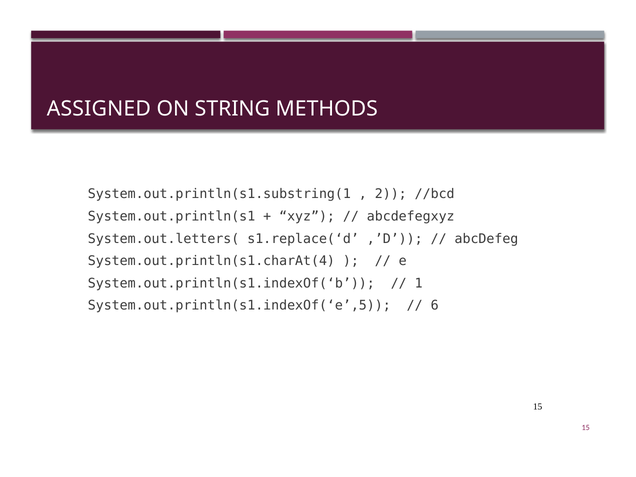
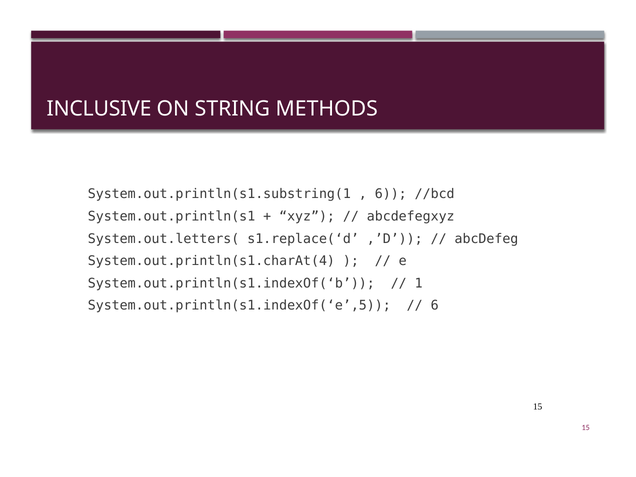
ASSIGNED: ASSIGNED -> INCLUSIVE
2 at (391, 194): 2 -> 6
